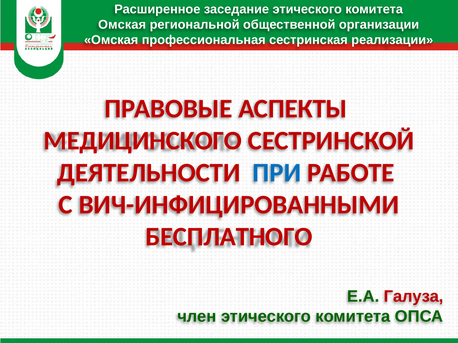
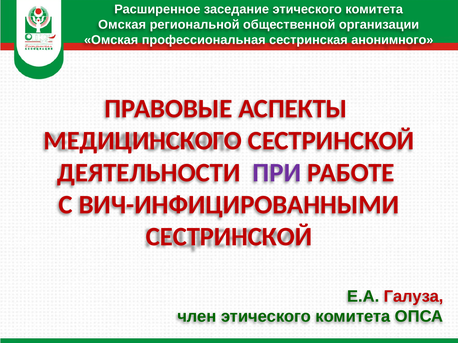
реализации: реализации -> анонимного
ПРИ colour: blue -> purple
БЕСПЛАТНОГО at (229, 237): БЕСПЛАТНОГО -> СЕСТРИНСКОЙ
